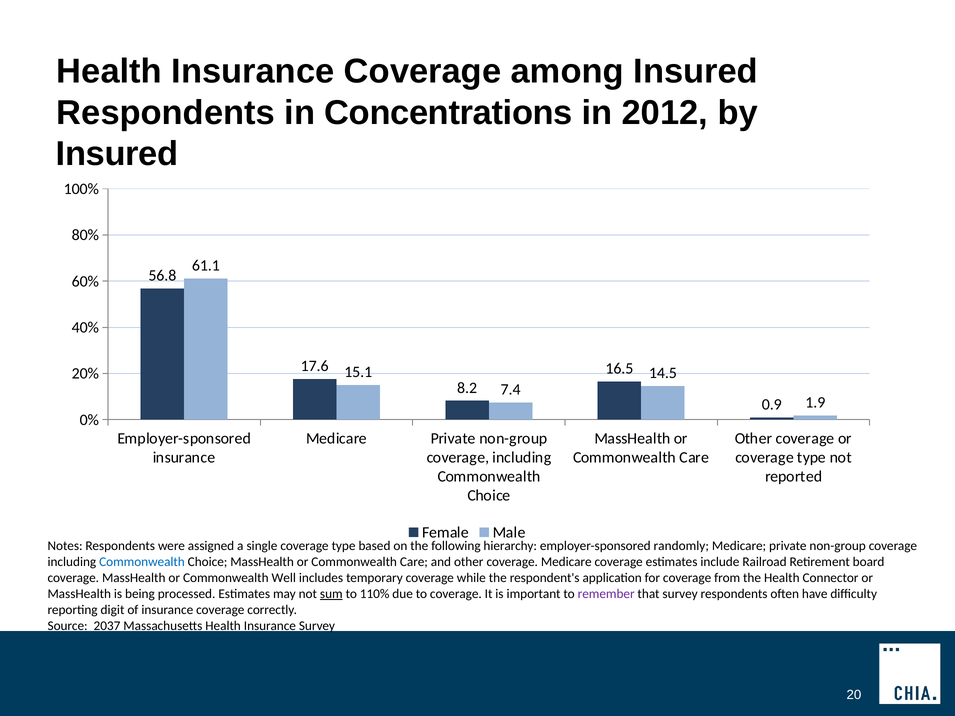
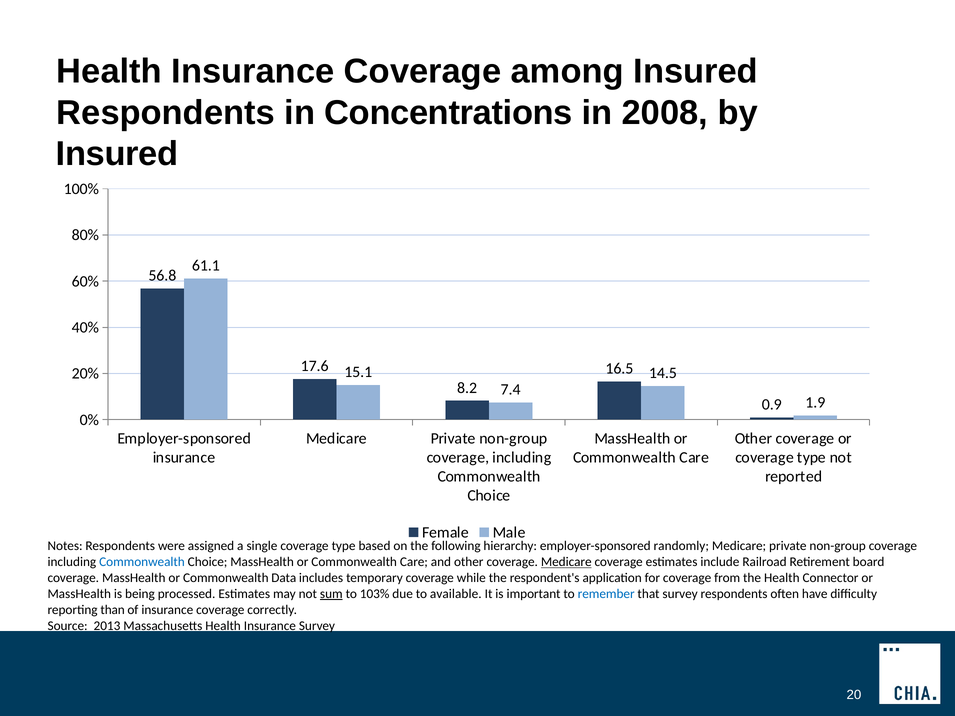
2012: 2012 -> 2008
Medicare at (566, 562) underline: none -> present
Well: Well -> Data
110%: 110% -> 103%
to coverage: coverage -> available
remember colour: purple -> blue
digit: digit -> than
2037: 2037 -> 2013
